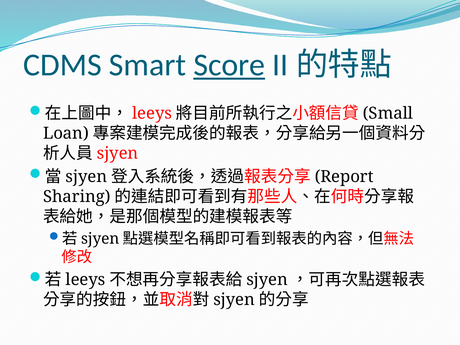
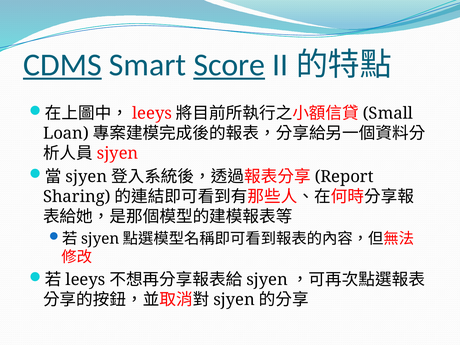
CDMS underline: none -> present
